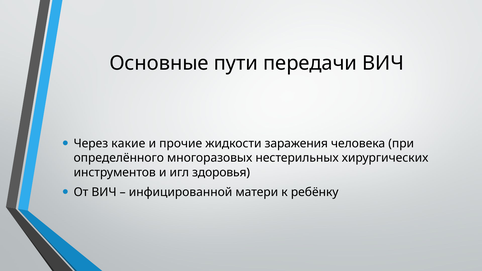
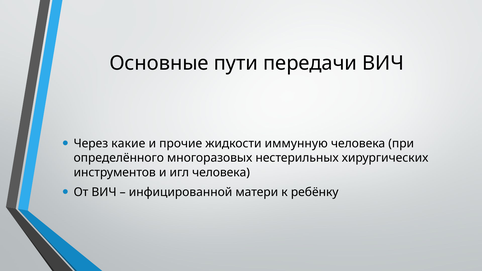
заражения: заражения -> иммунную
игл здоровья: здоровья -> человека
